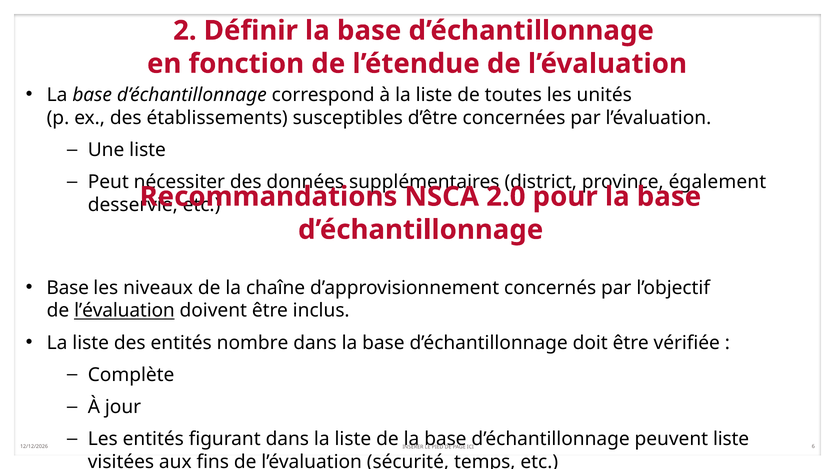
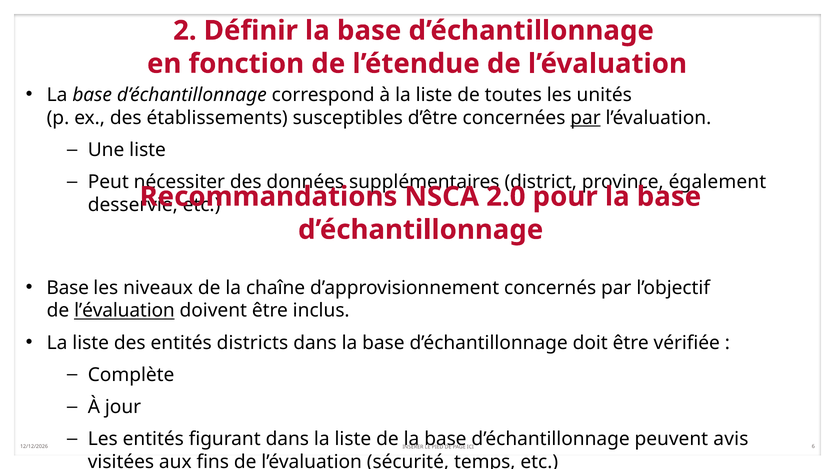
par at (586, 118) underline: none -> present
nombre: nombre -> districts
peuvent liste: liste -> avis
